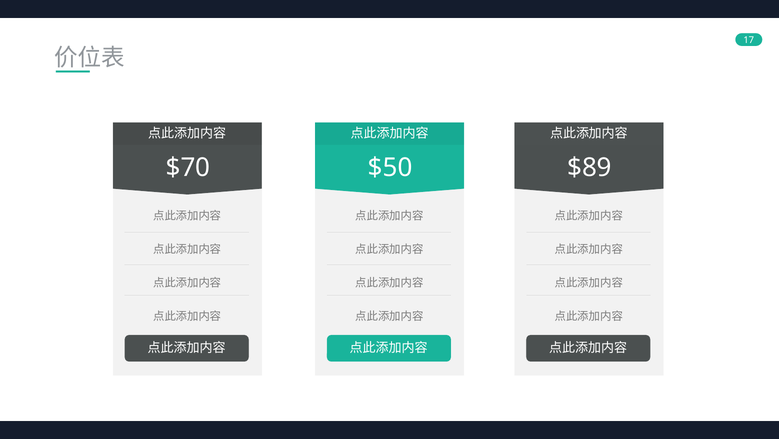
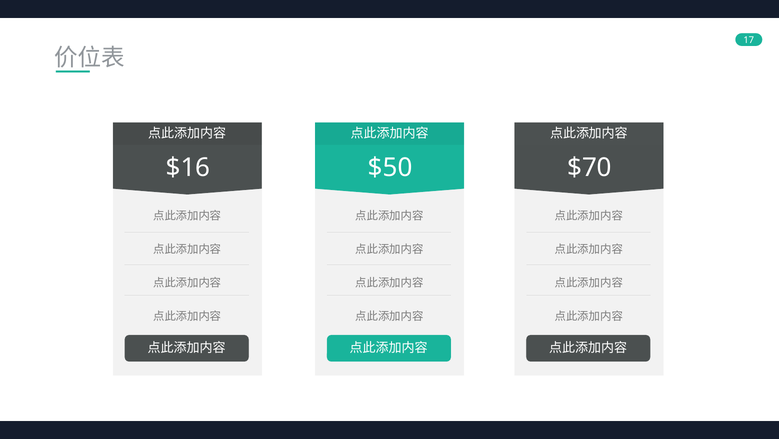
$70: $70 -> $16
$89: $89 -> $70
